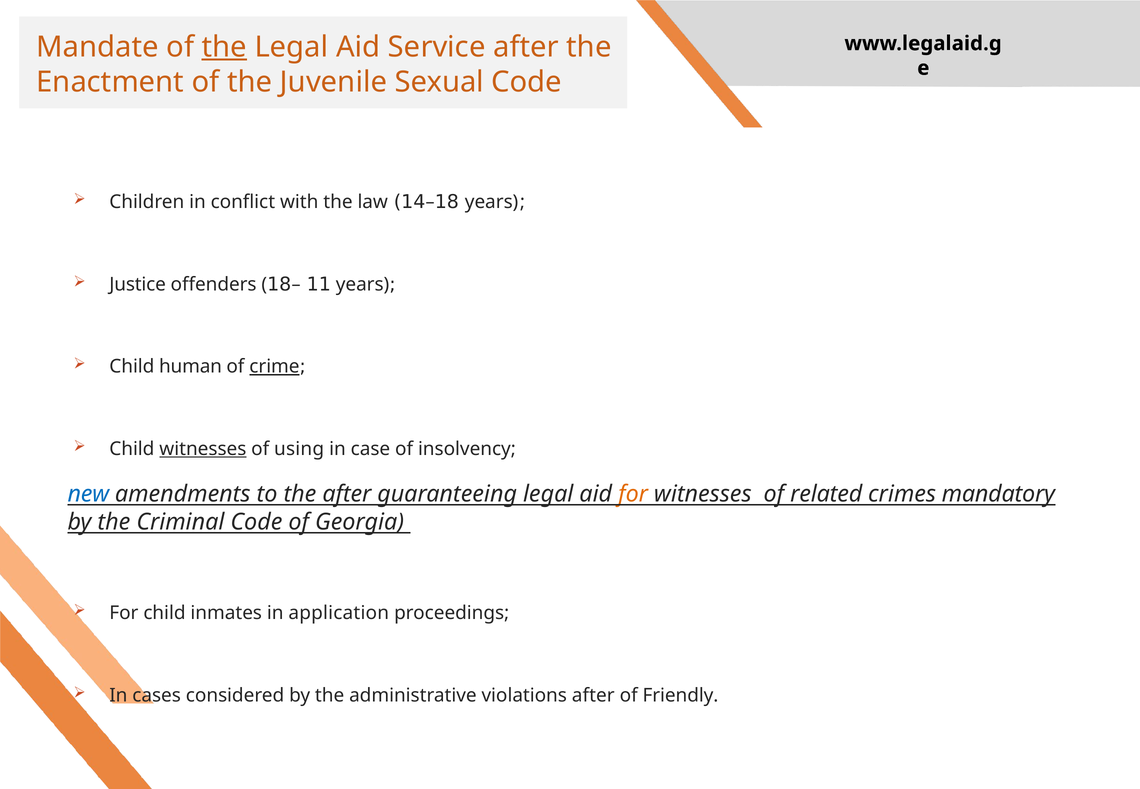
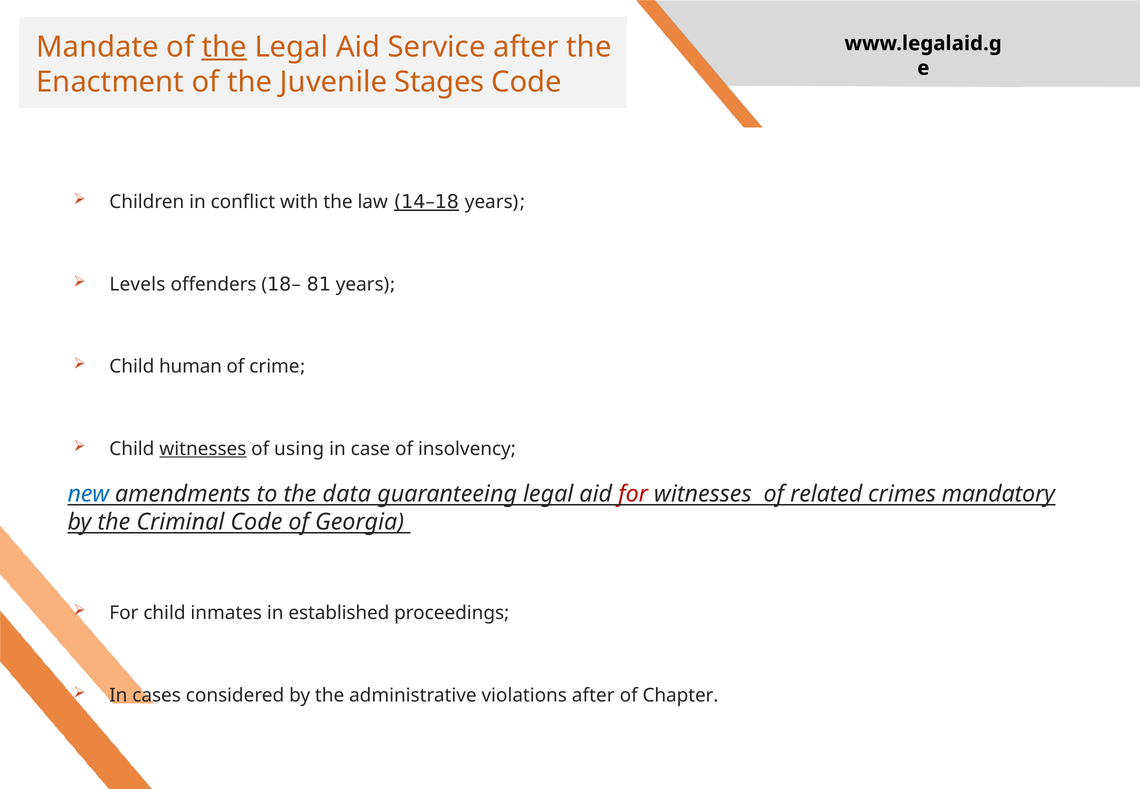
Sexual: Sexual -> Stages
14–18 underline: none -> present
Justice: Justice -> Levels
11: 11 -> 81
crime underline: present -> none
the after: after -> data
for at (633, 494) colour: orange -> red
application: application -> established
Friendly: Friendly -> Chapter
